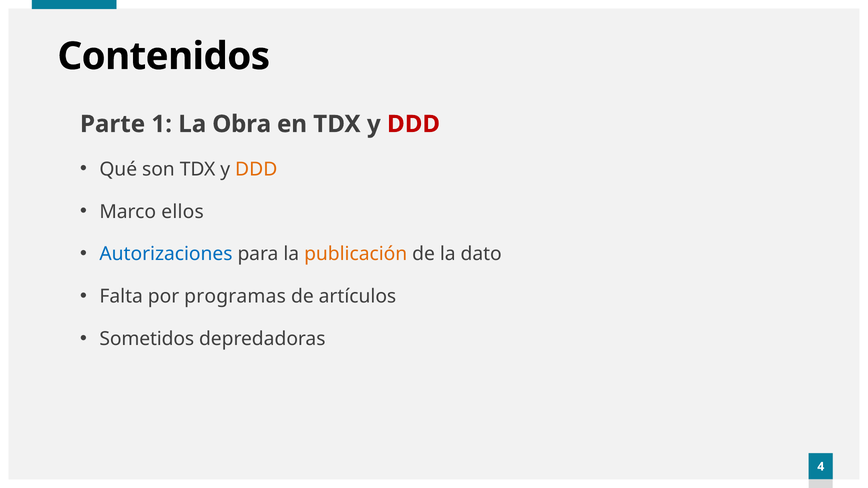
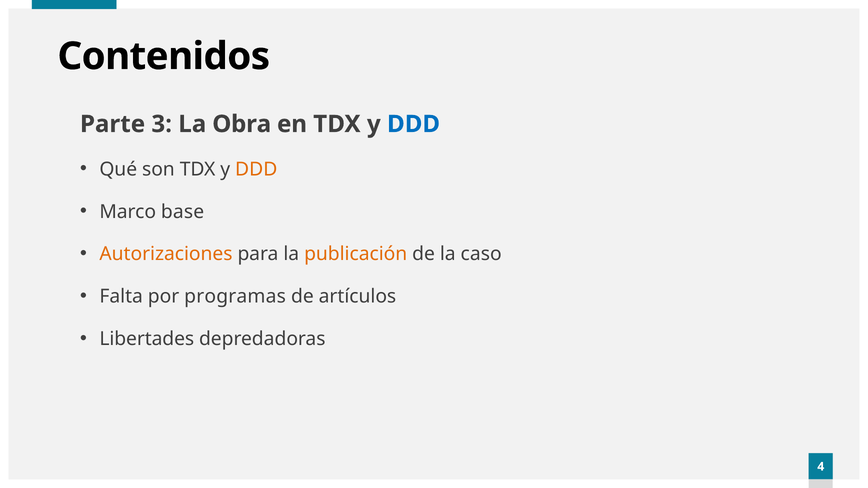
1: 1 -> 3
DDD at (414, 124) colour: red -> blue
ellos: ellos -> base
Autorizaciones colour: blue -> orange
dato: dato -> caso
Sometidos: Sometidos -> Libertades
